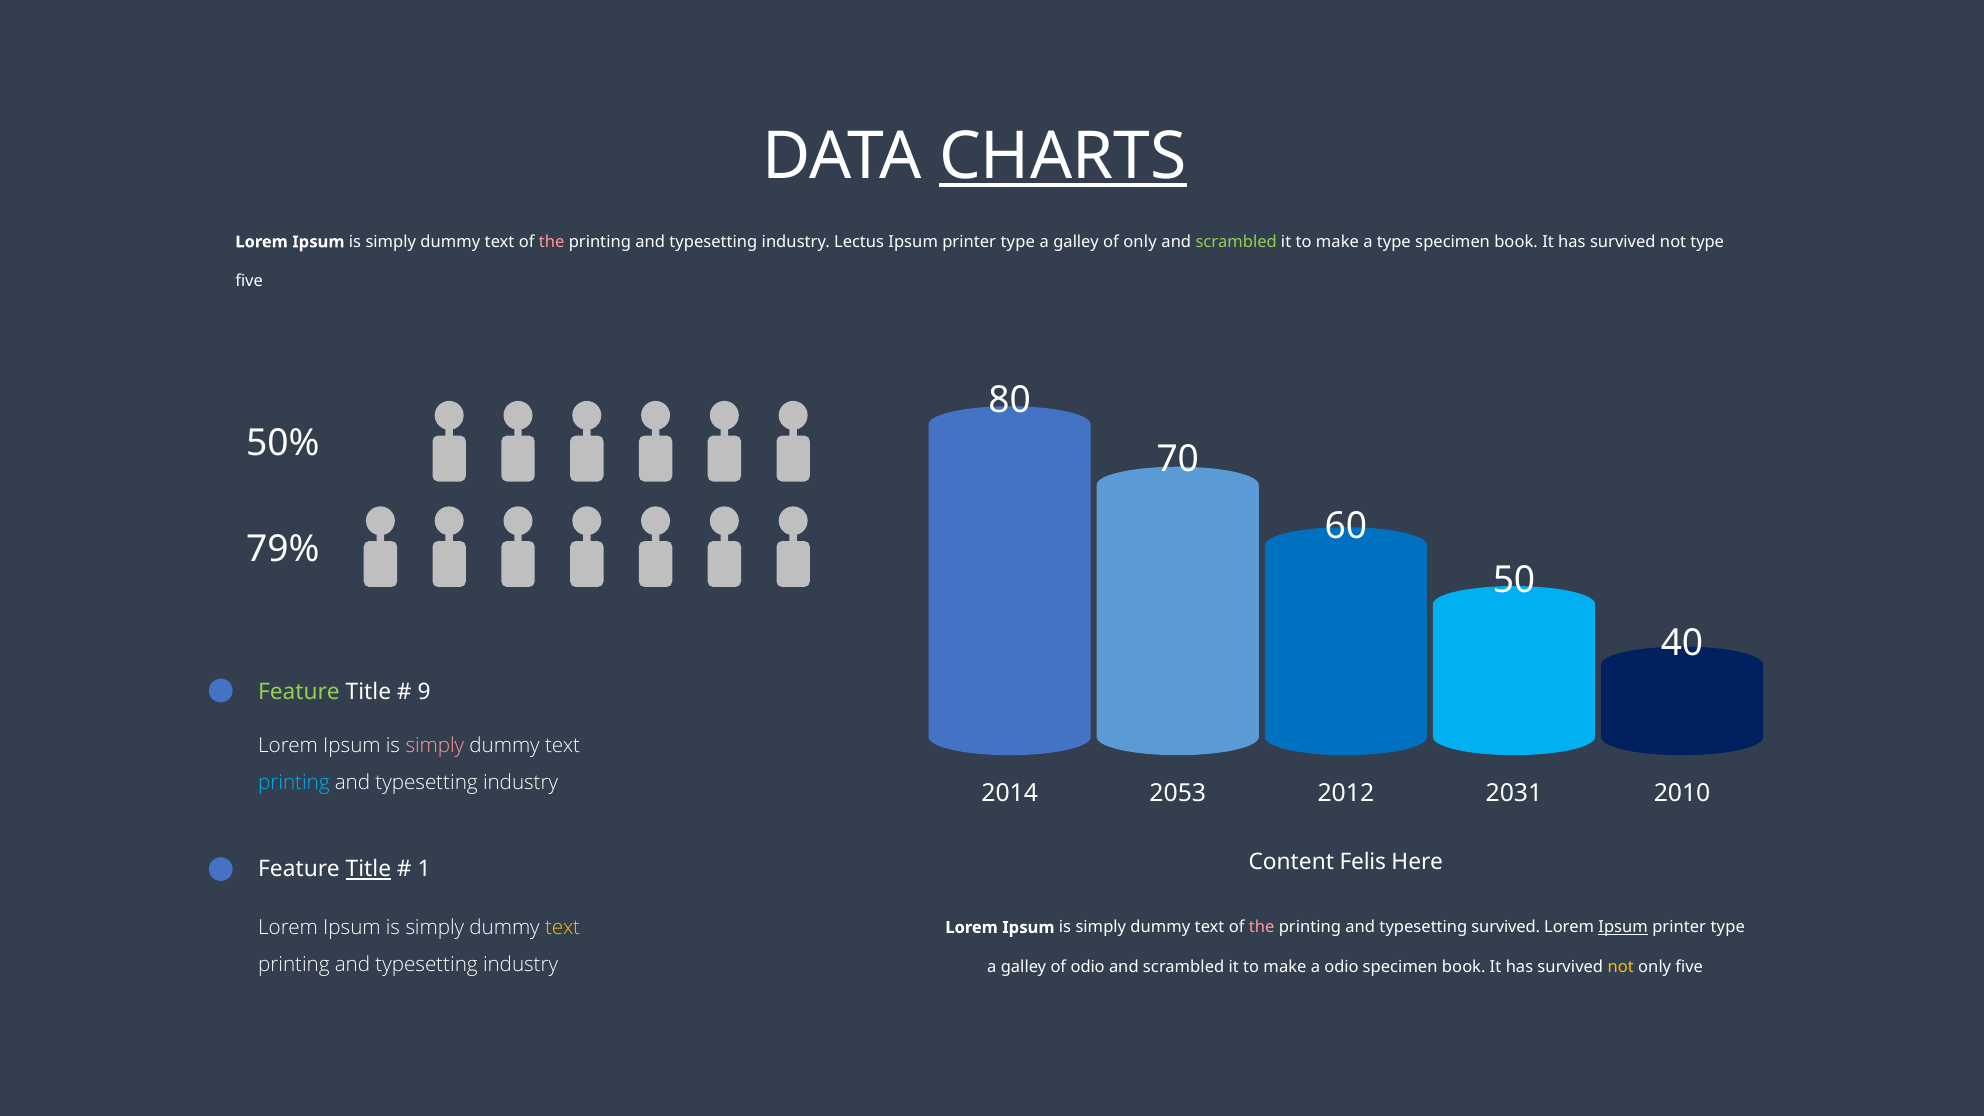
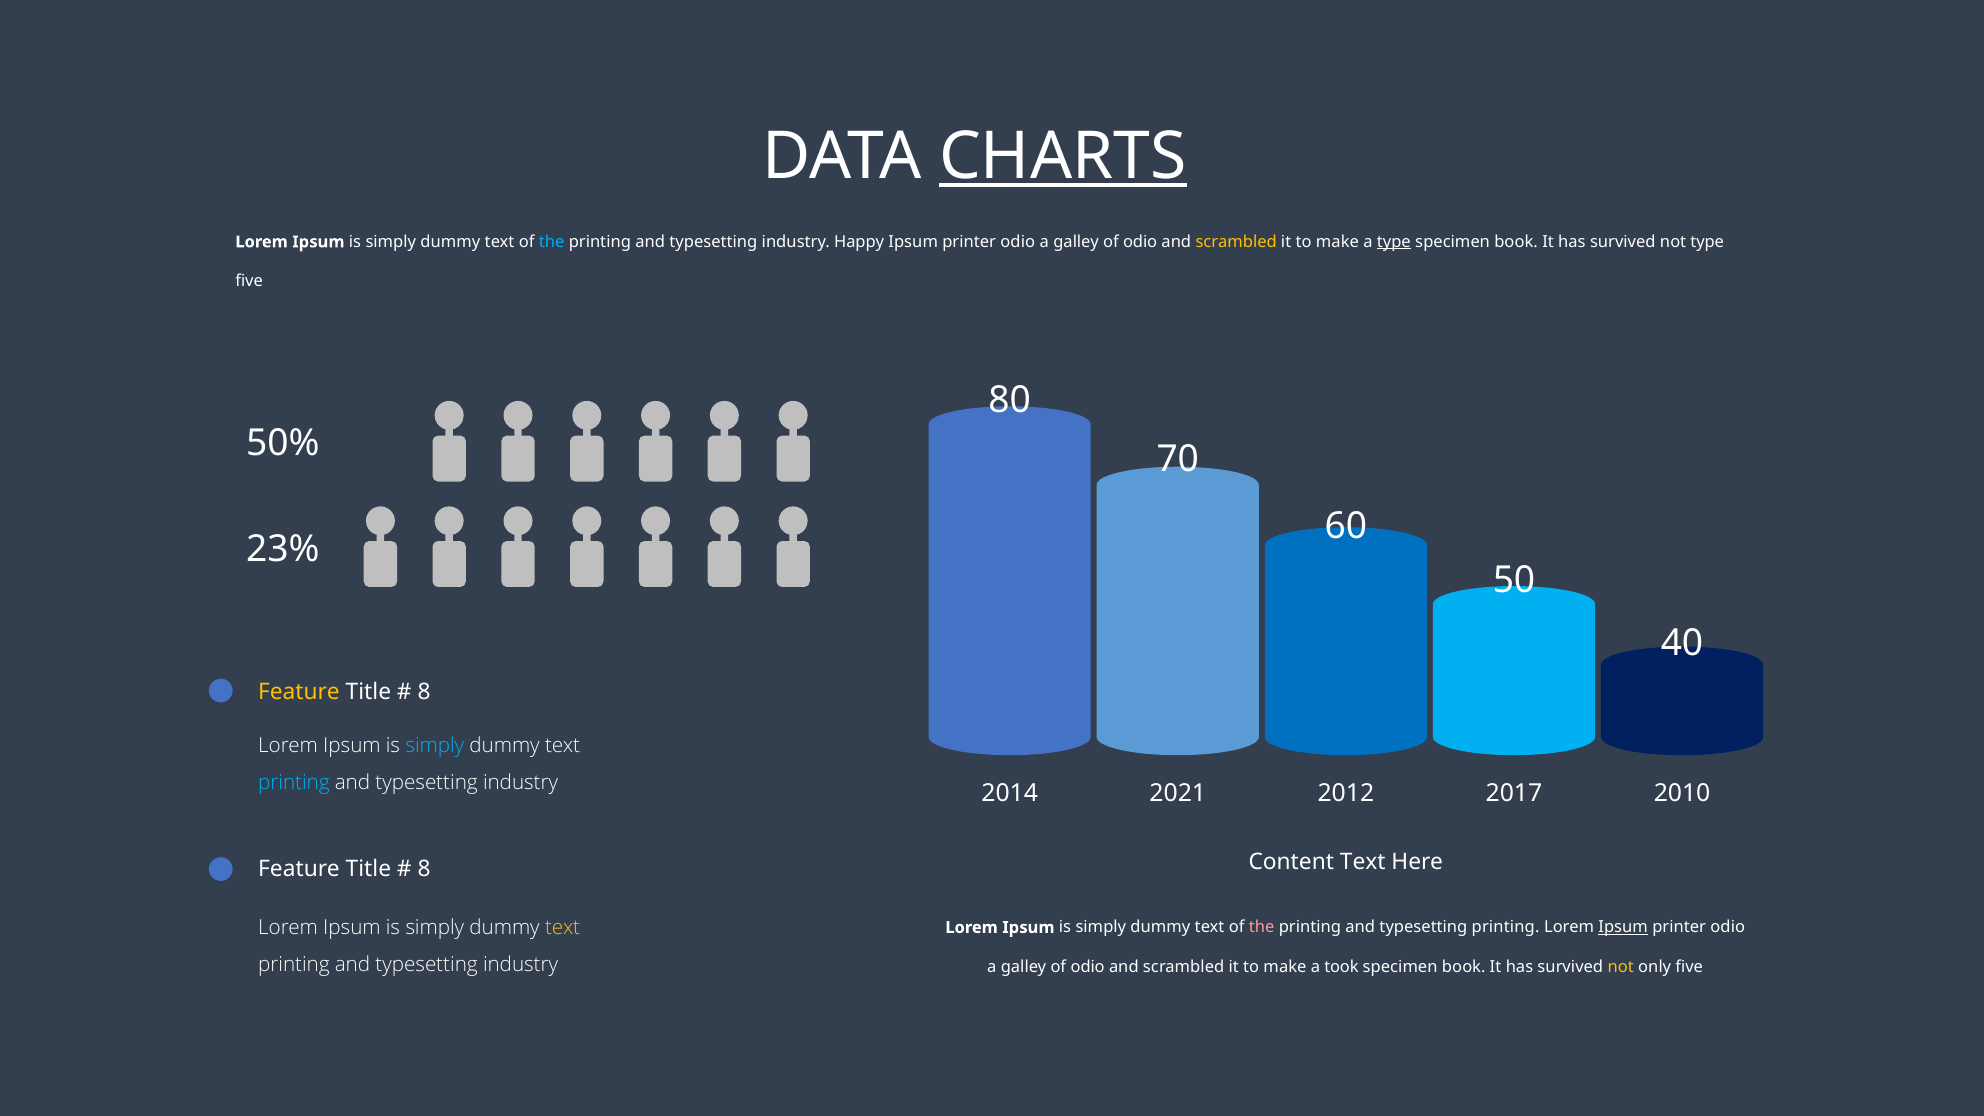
the at (552, 242) colour: pink -> light blue
Lectus: Lectus -> Happy
type at (1018, 242): type -> odio
only at (1140, 242): only -> odio
scrambled at (1236, 242) colour: light green -> yellow
type at (1394, 242) underline: none -> present
79%: 79% -> 23%
Feature at (299, 692) colour: light green -> yellow
9 at (424, 692): 9 -> 8
simply at (435, 745) colour: pink -> light blue
2053: 2053 -> 2021
2031: 2031 -> 2017
Content Felis: Felis -> Text
Title at (368, 869) underline: present -> none
1 at (424, 869): 1 -> 8
typesetting survived: survived -> printing
type at (1728, 927): type -> odio
a odio: odio -> took
